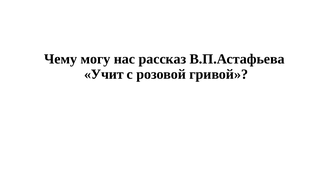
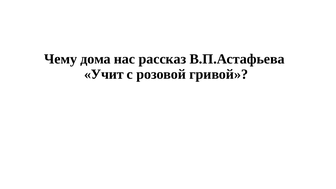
могу: могу -> дома
